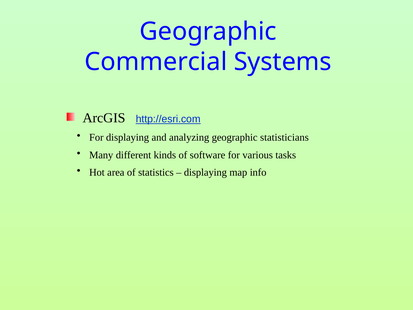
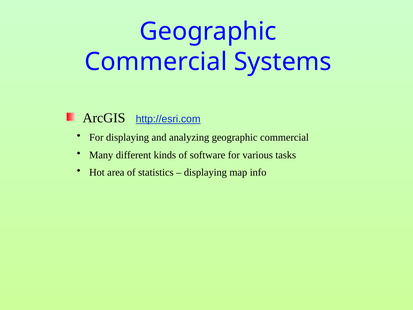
analyzing geographic statisticians: statisticians -> commercial
